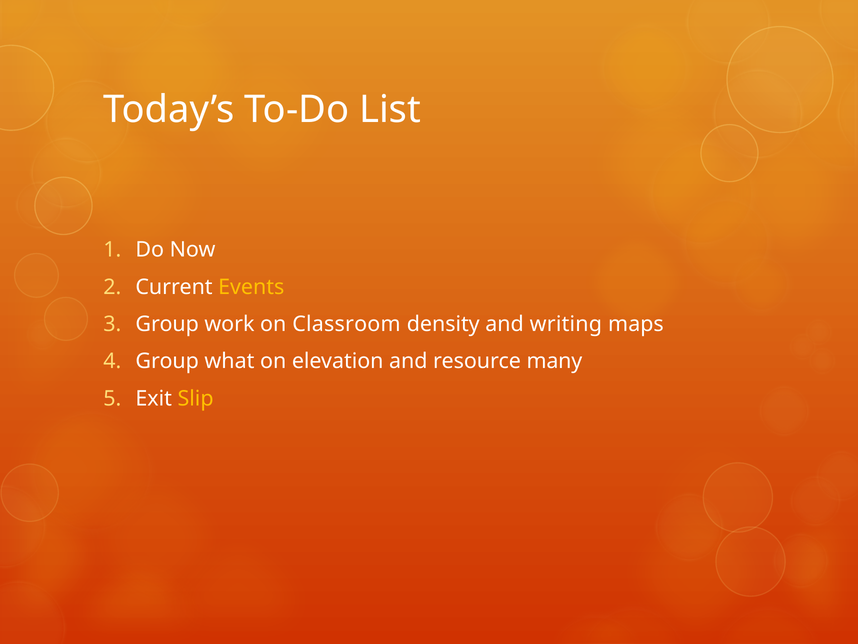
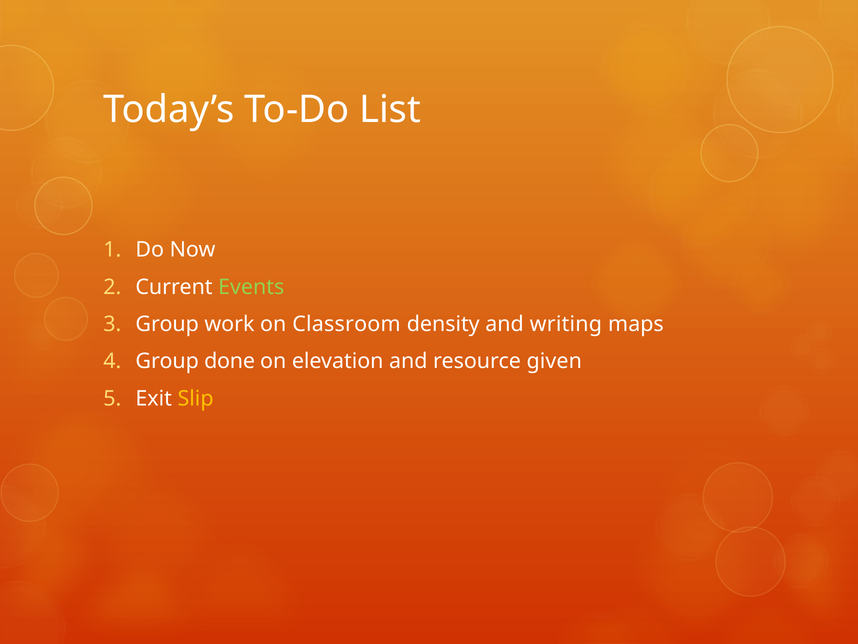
Events colour: yellow -> light green
what: what -> done
many: many -> given
